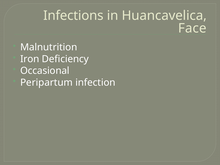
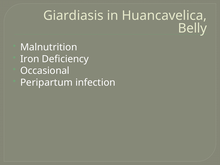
Infections: Infections -> Giardiasis
Face: Face -> Belly
